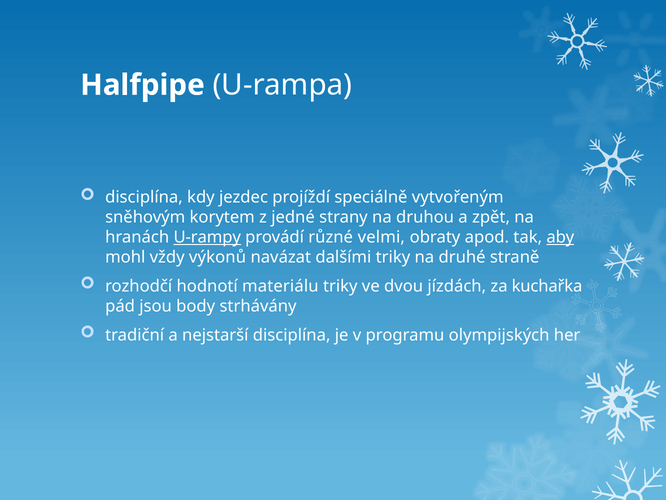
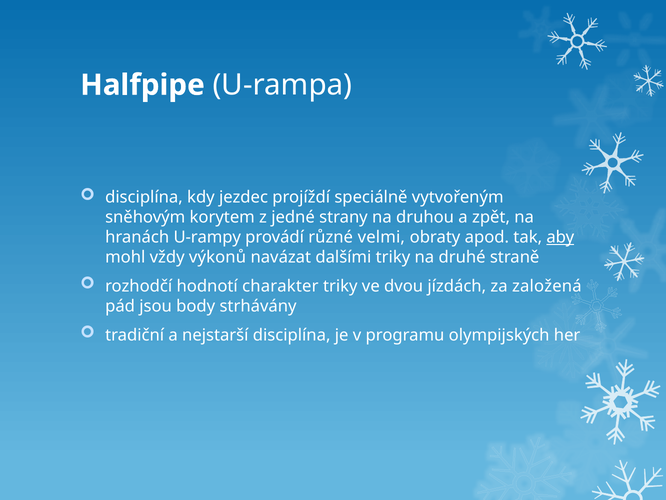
U-rampy underline: present -> none
materiálu: materiálu -> charakter
kuchařka: kuchařka -> založená
